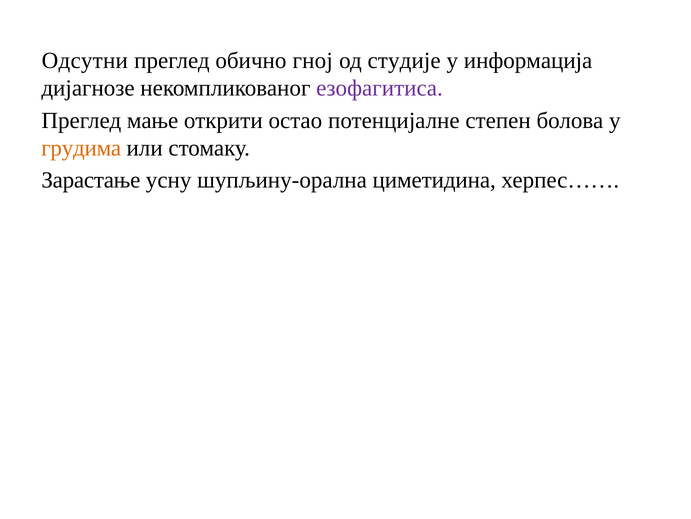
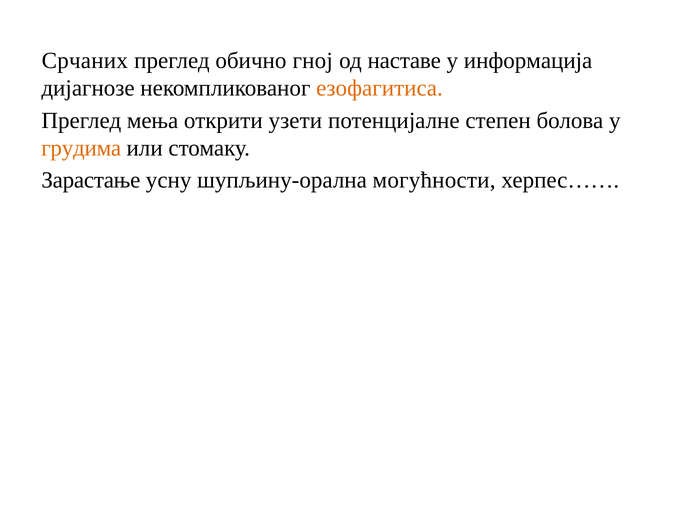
Одсутни: Одсутни -> Срчаних
студије: студије -> наставе
езофагитиса colour: purple -> orange
мање: мање -> мења
остао: остао -> узети
циметидина: циметидина -> могућности
